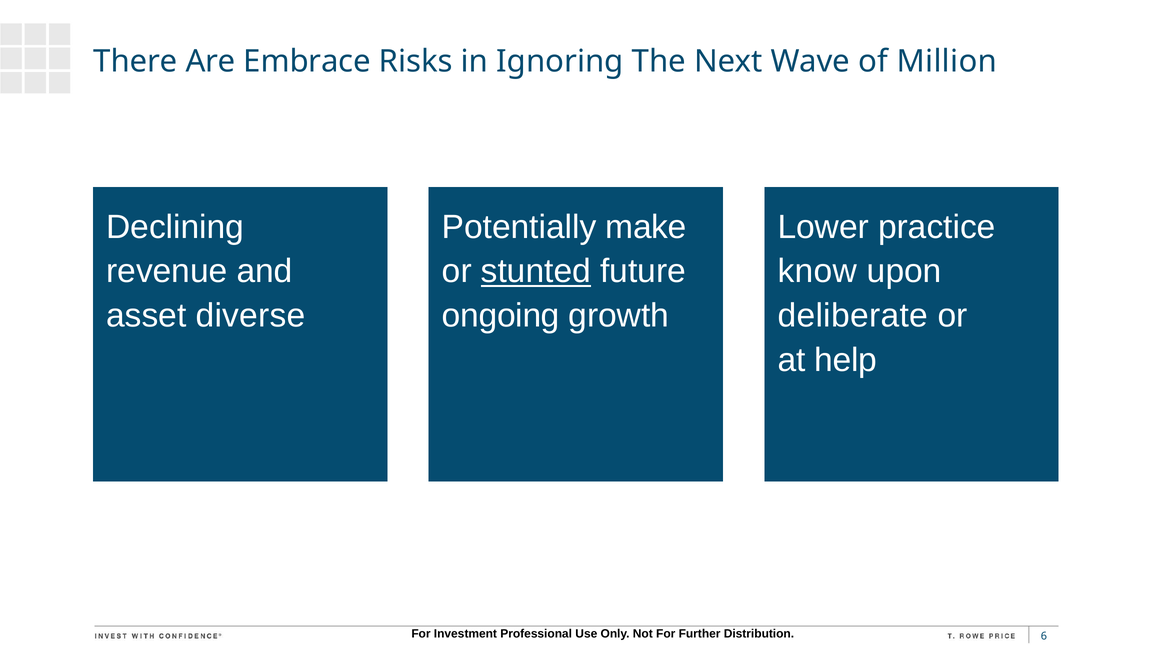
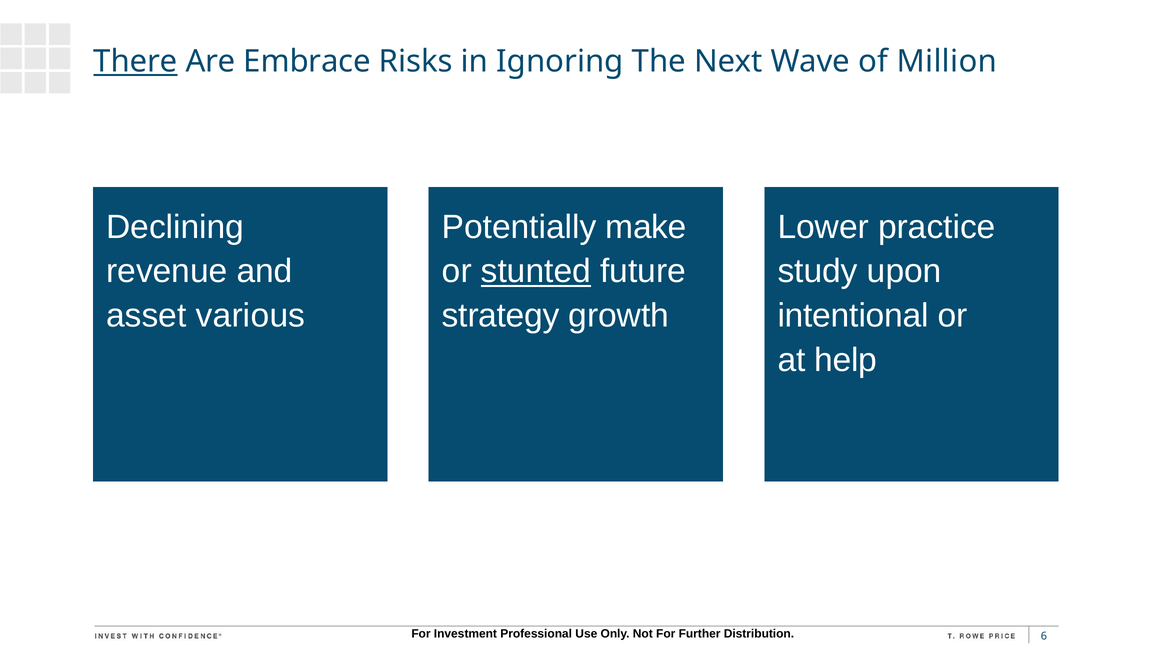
There underline: none -> present
know: know -> study
diverse: diverse -> various
ongoing: ongoing -> strategy
deliberate: deliberate -> intentional
